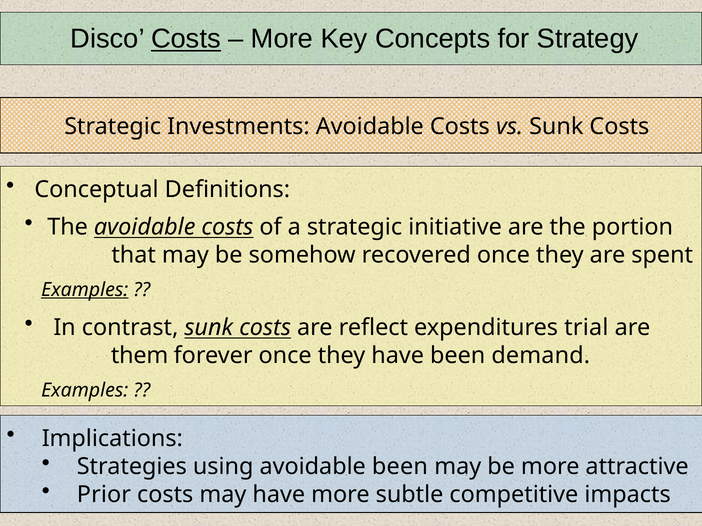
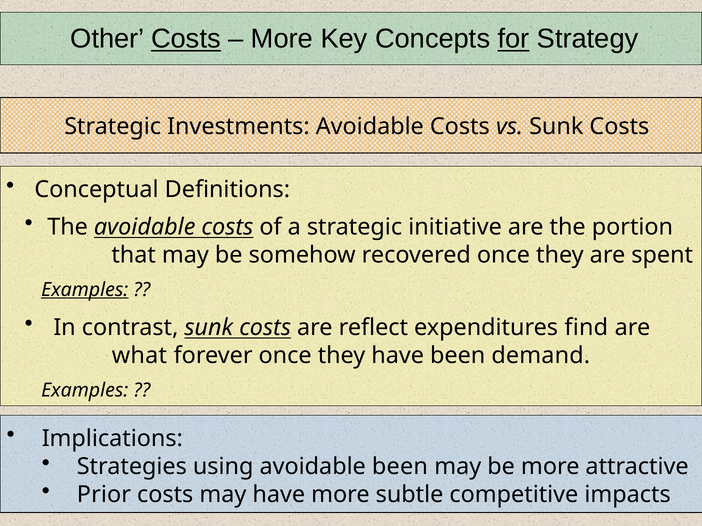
Disco: Disco -> Other
for underline: none -> present
trial: trial -> find
them: them -> what
